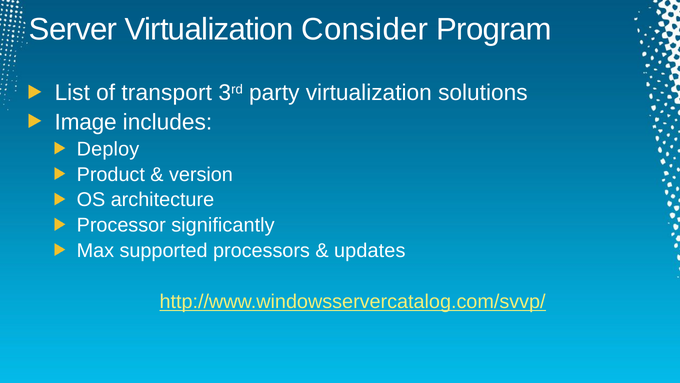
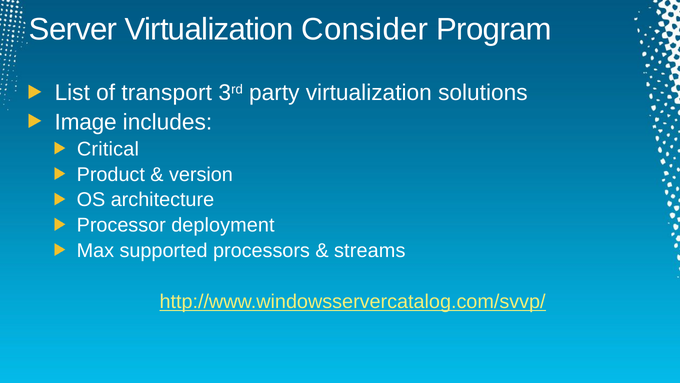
Deploy: Deploy -> Critical
significantly: significantly -> deployment
updates: updates -> streams
